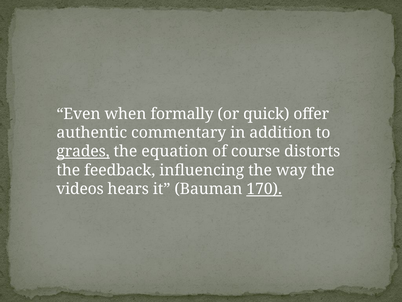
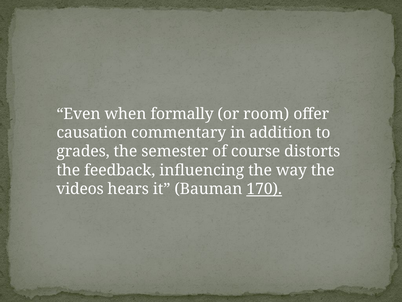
quick: quick -> room
authentic: authentic -> causation
grades underline: present -> none
equation: equation -> semester
